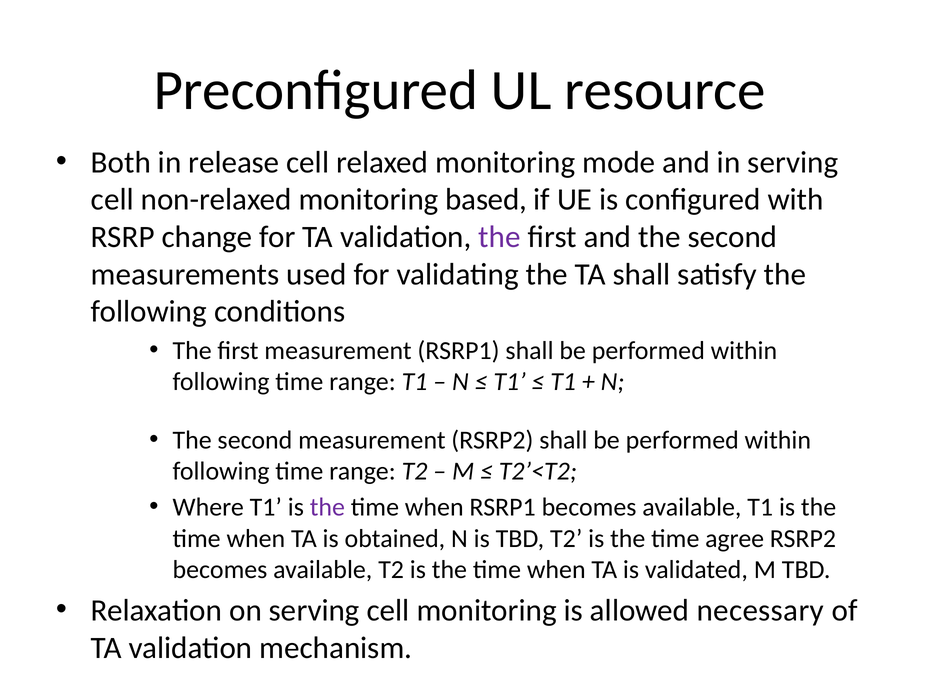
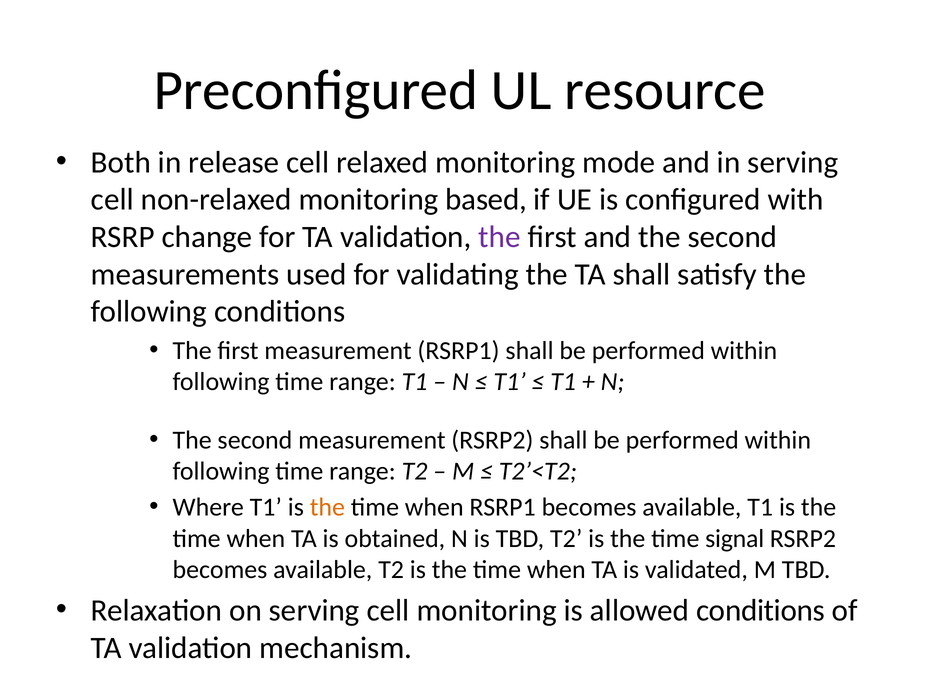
the at (327, 507) colour: purple -> orange
agree: agree -> signal
allowed necessary: necessary -> conditions
